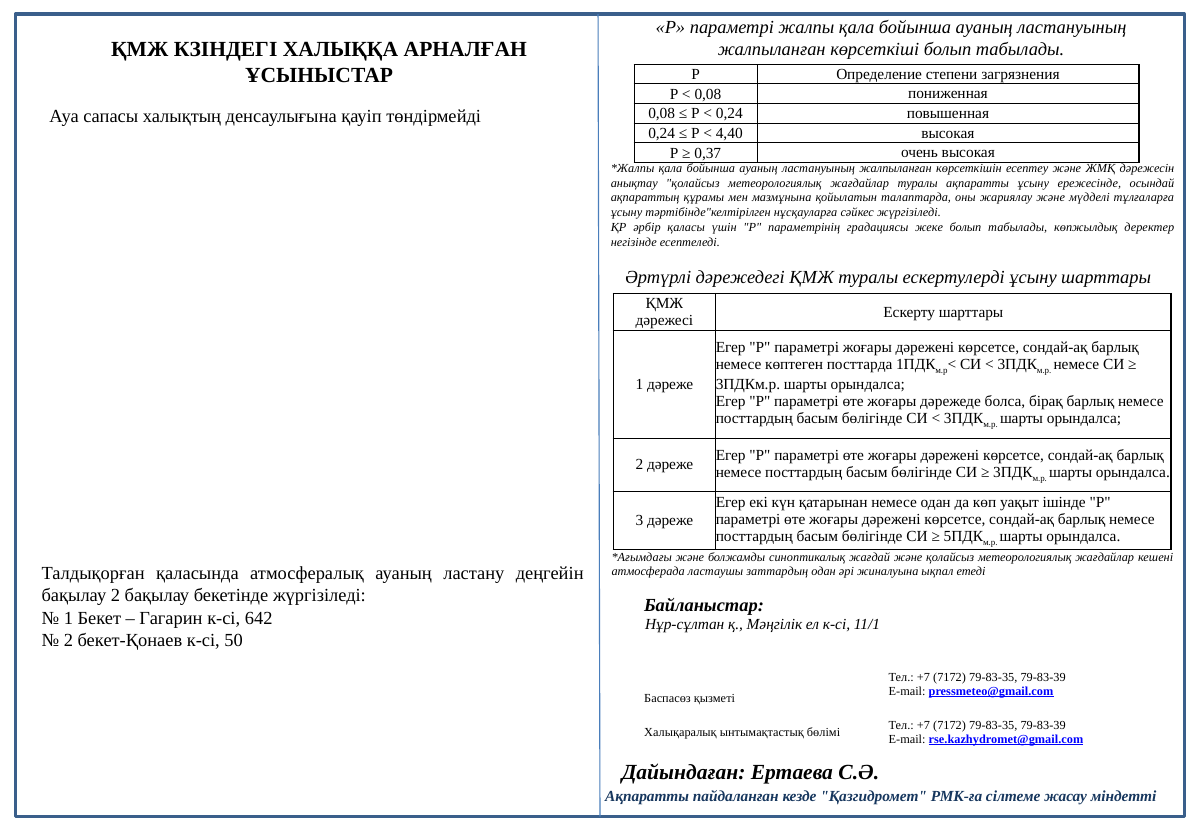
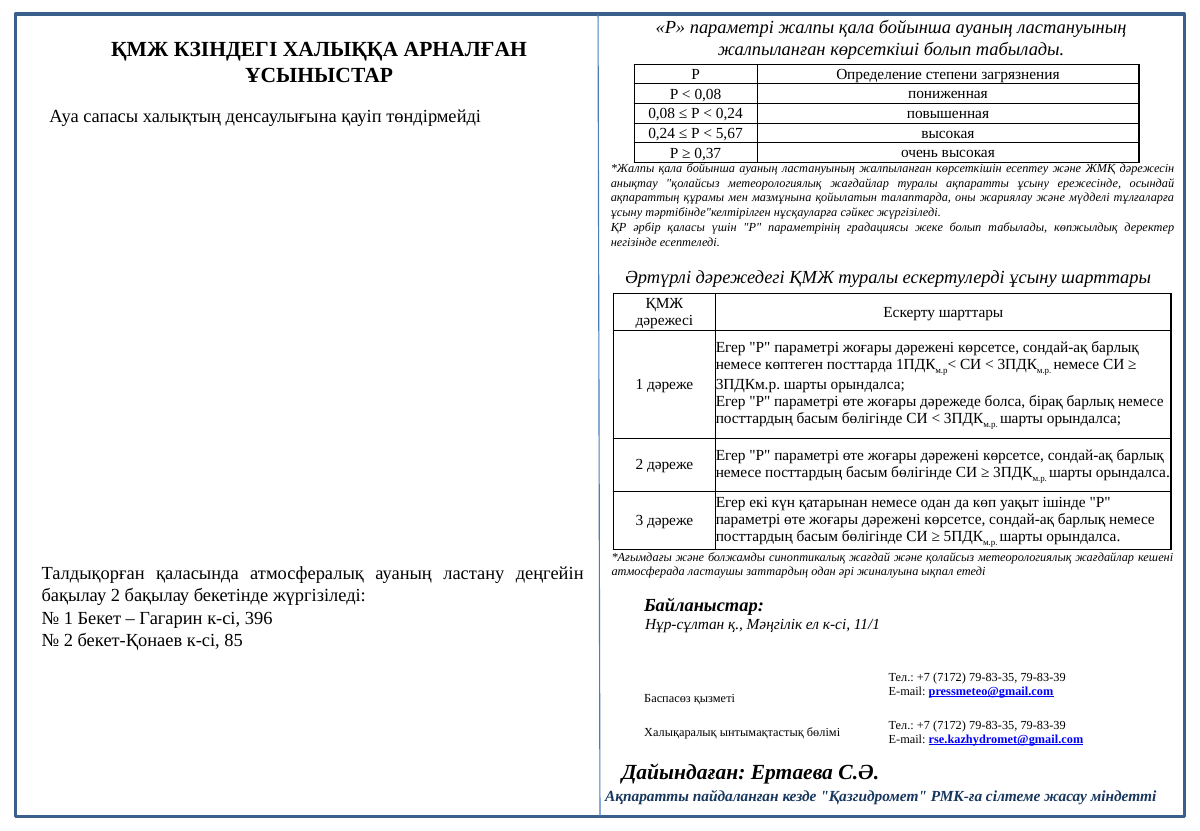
4,40: 4,40 -> 5,67
642: 642 -> 396
50: 50 -> 85
